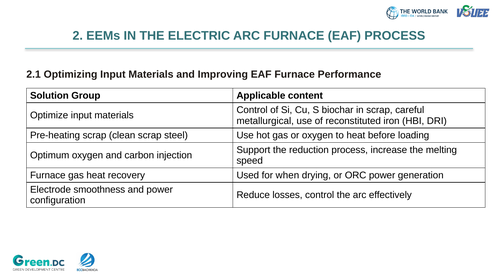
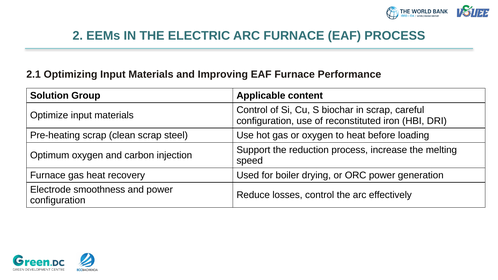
metallurgical at (265, 121): metallurgical -> configuration
when: when -> boiler
